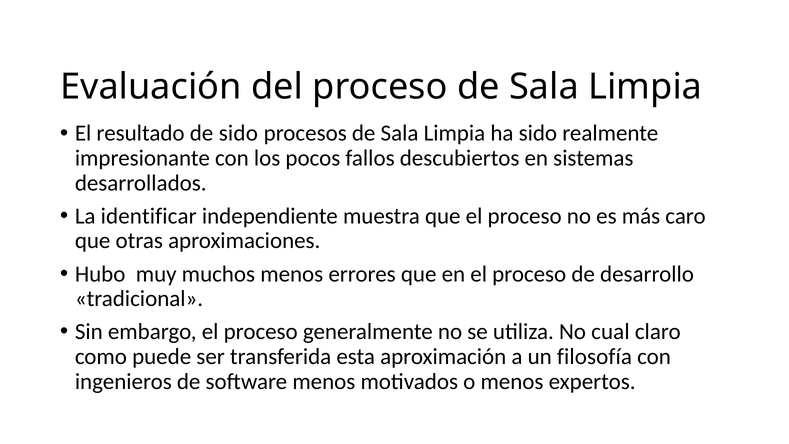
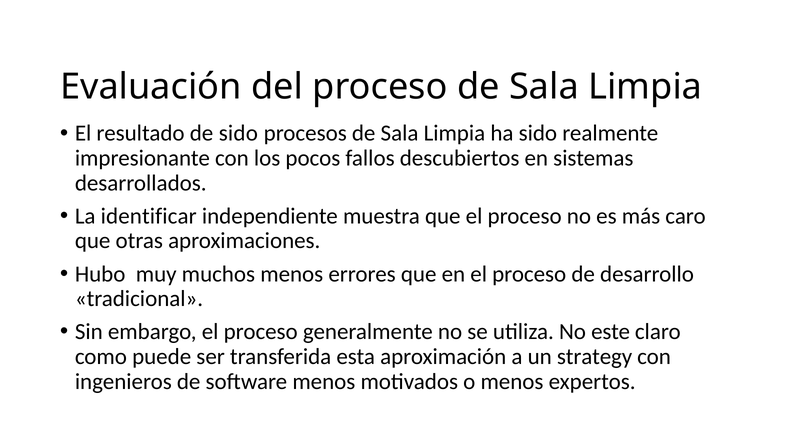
cual: cual -> este
filosofía: filosofía -> strategy
